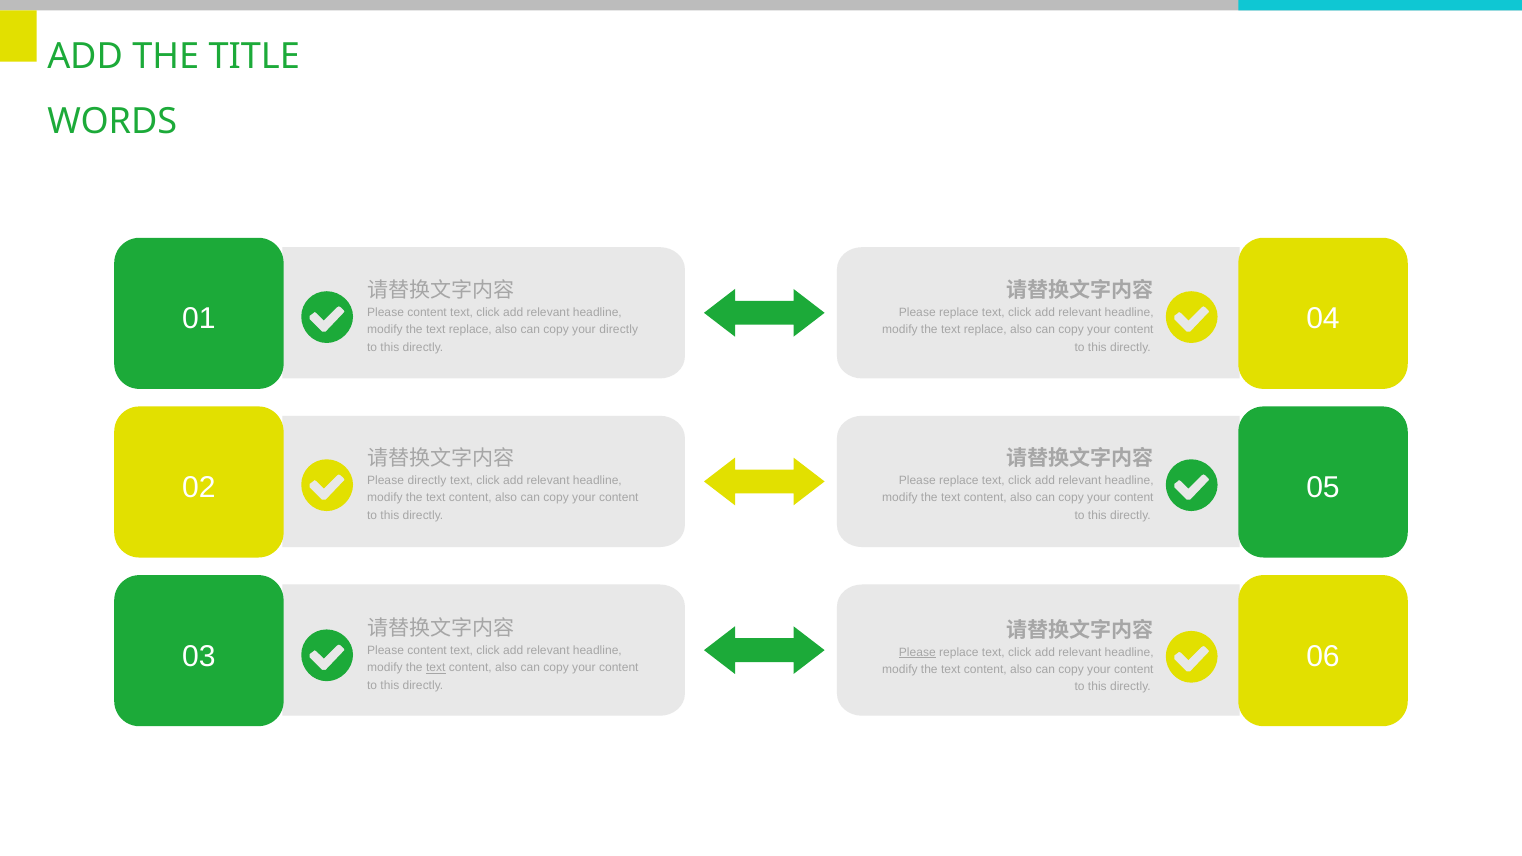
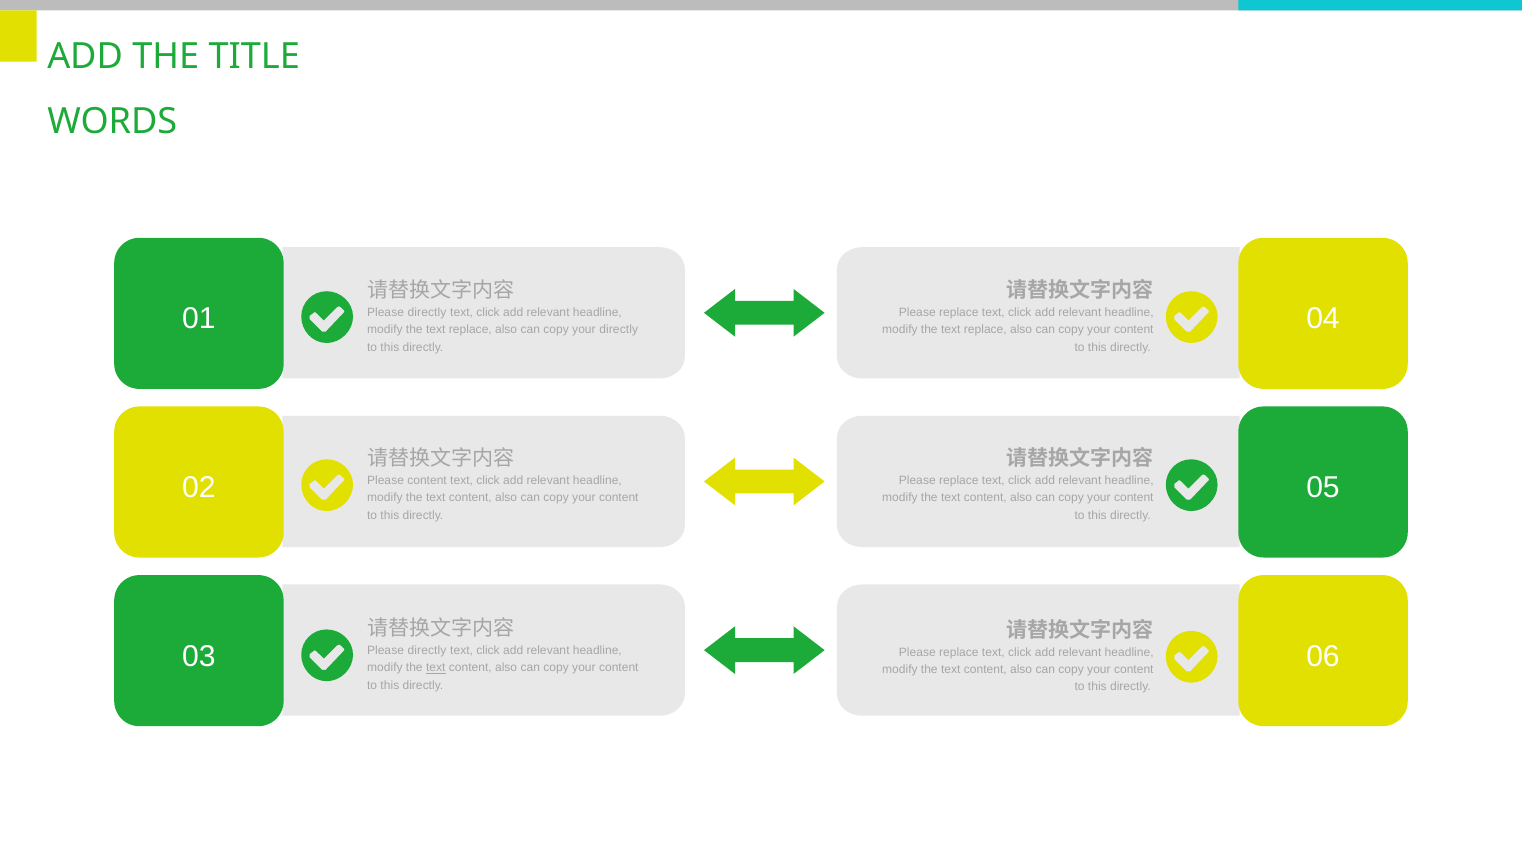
content at (427, 313): content -> directly
Please directly: directly -> content
content at (427, 651): content -> directly
Please at (917, 652) underline: present -> none
